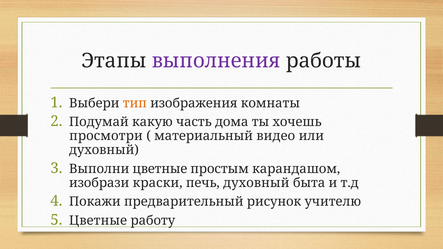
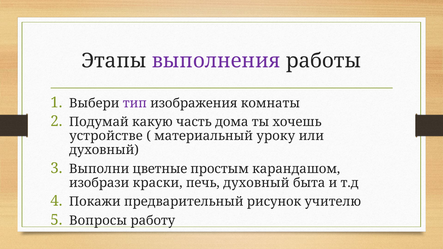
тип colour: orange -> purple
просмотри: просмотри -> устройстве
видео: видео -> уроку
Цветные at (98, 221): Цветные -> Вопросы
